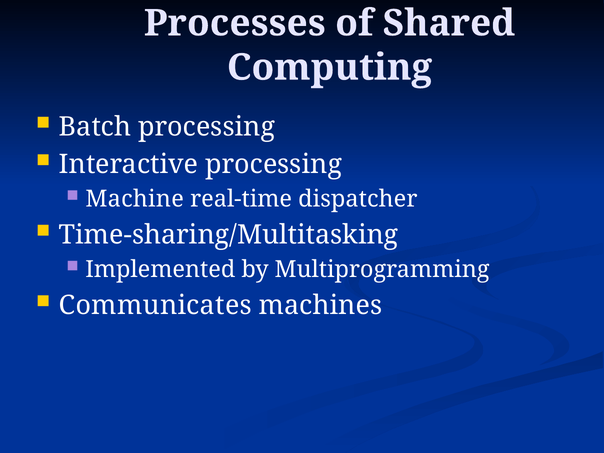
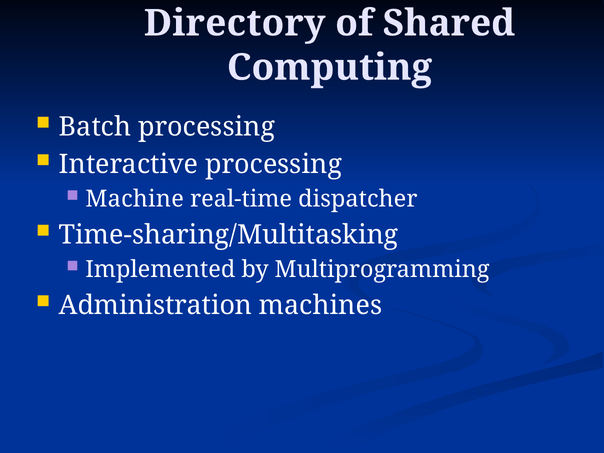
Processes: Processes -> Directory
Communicates: Communicates -> Administration
